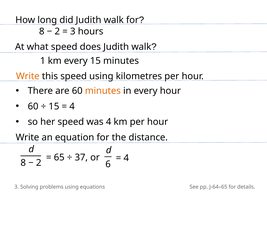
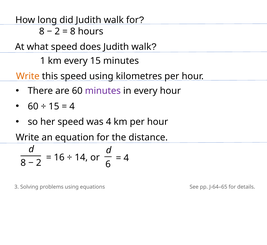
3 at (73, 31): 3 -> 8
minutes at (103, 91) colour: orange -> purple
65: 65 -> 16
37: 37 -> 14
